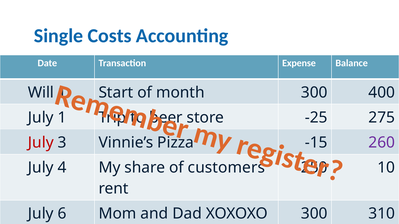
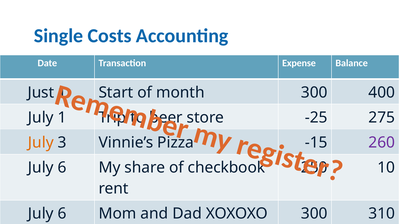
Will: Will -> Just
July at (41, 143) colour: red -> orange
4 at (62, 168): 4 -> 6
customers: customers -> checkbook
